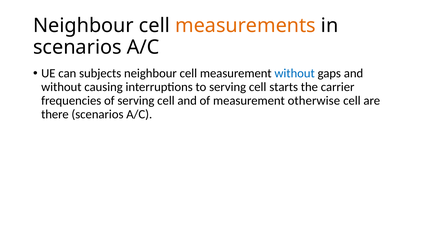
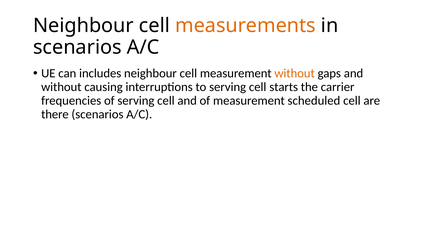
subjects: subjects -> includes
without at (295, 73) colour: blue -> orange
otherwise: otherwise -> scheduled
